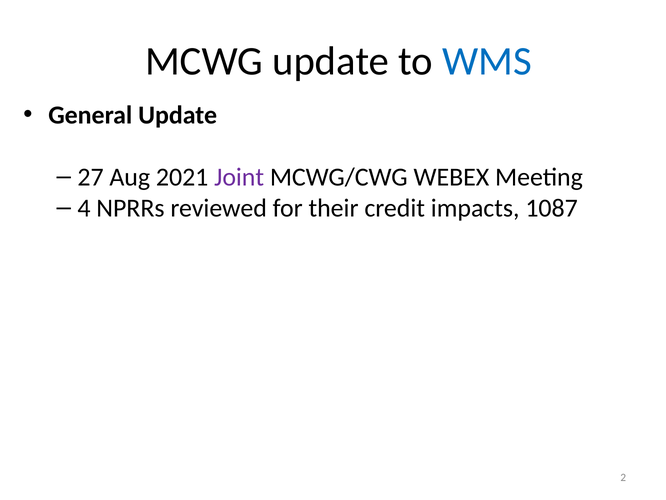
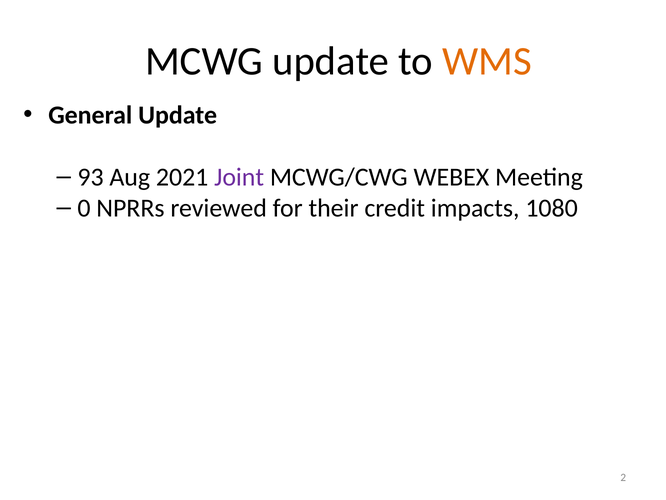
WMS colour: blue -> orange
27: 27 -> 93
4: 4 -> 0
1087: 1087 -> 1080
